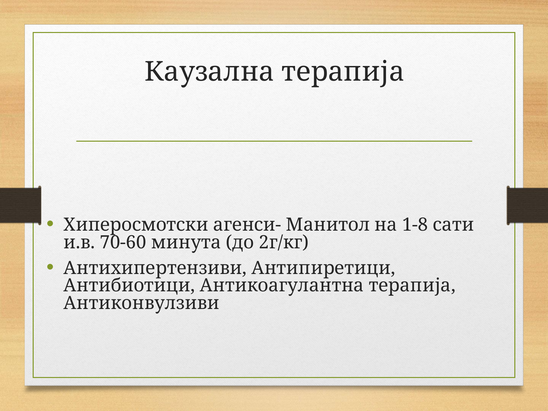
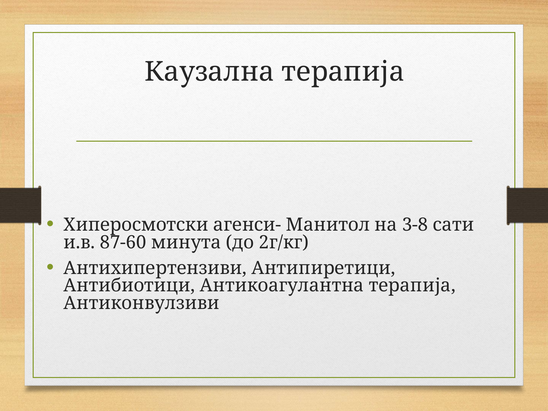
1-8: 1-8 -> 3-8
70-60: 70-60 -> 87-60
